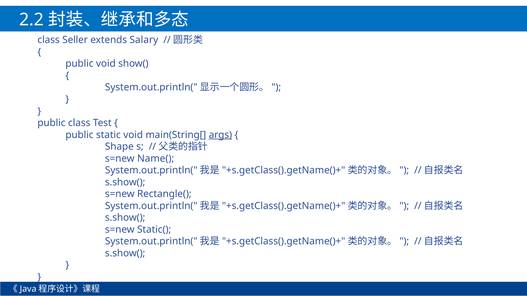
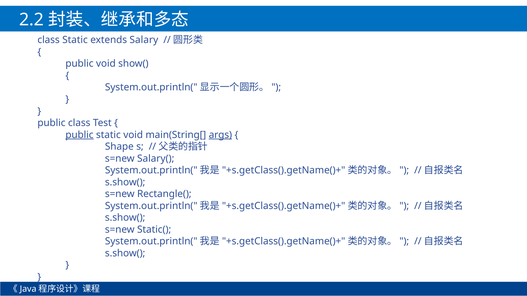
class Seller: Seller -> Static
public at (79, 135) underline: none -> present
Name(: Name( -> Salary(
